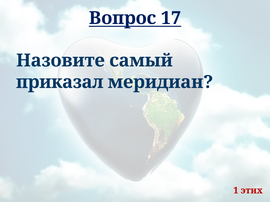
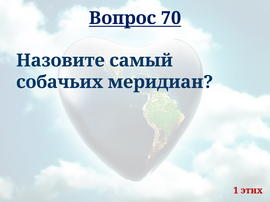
17: 17 -> 70
приказал: приказал -> собачьих
